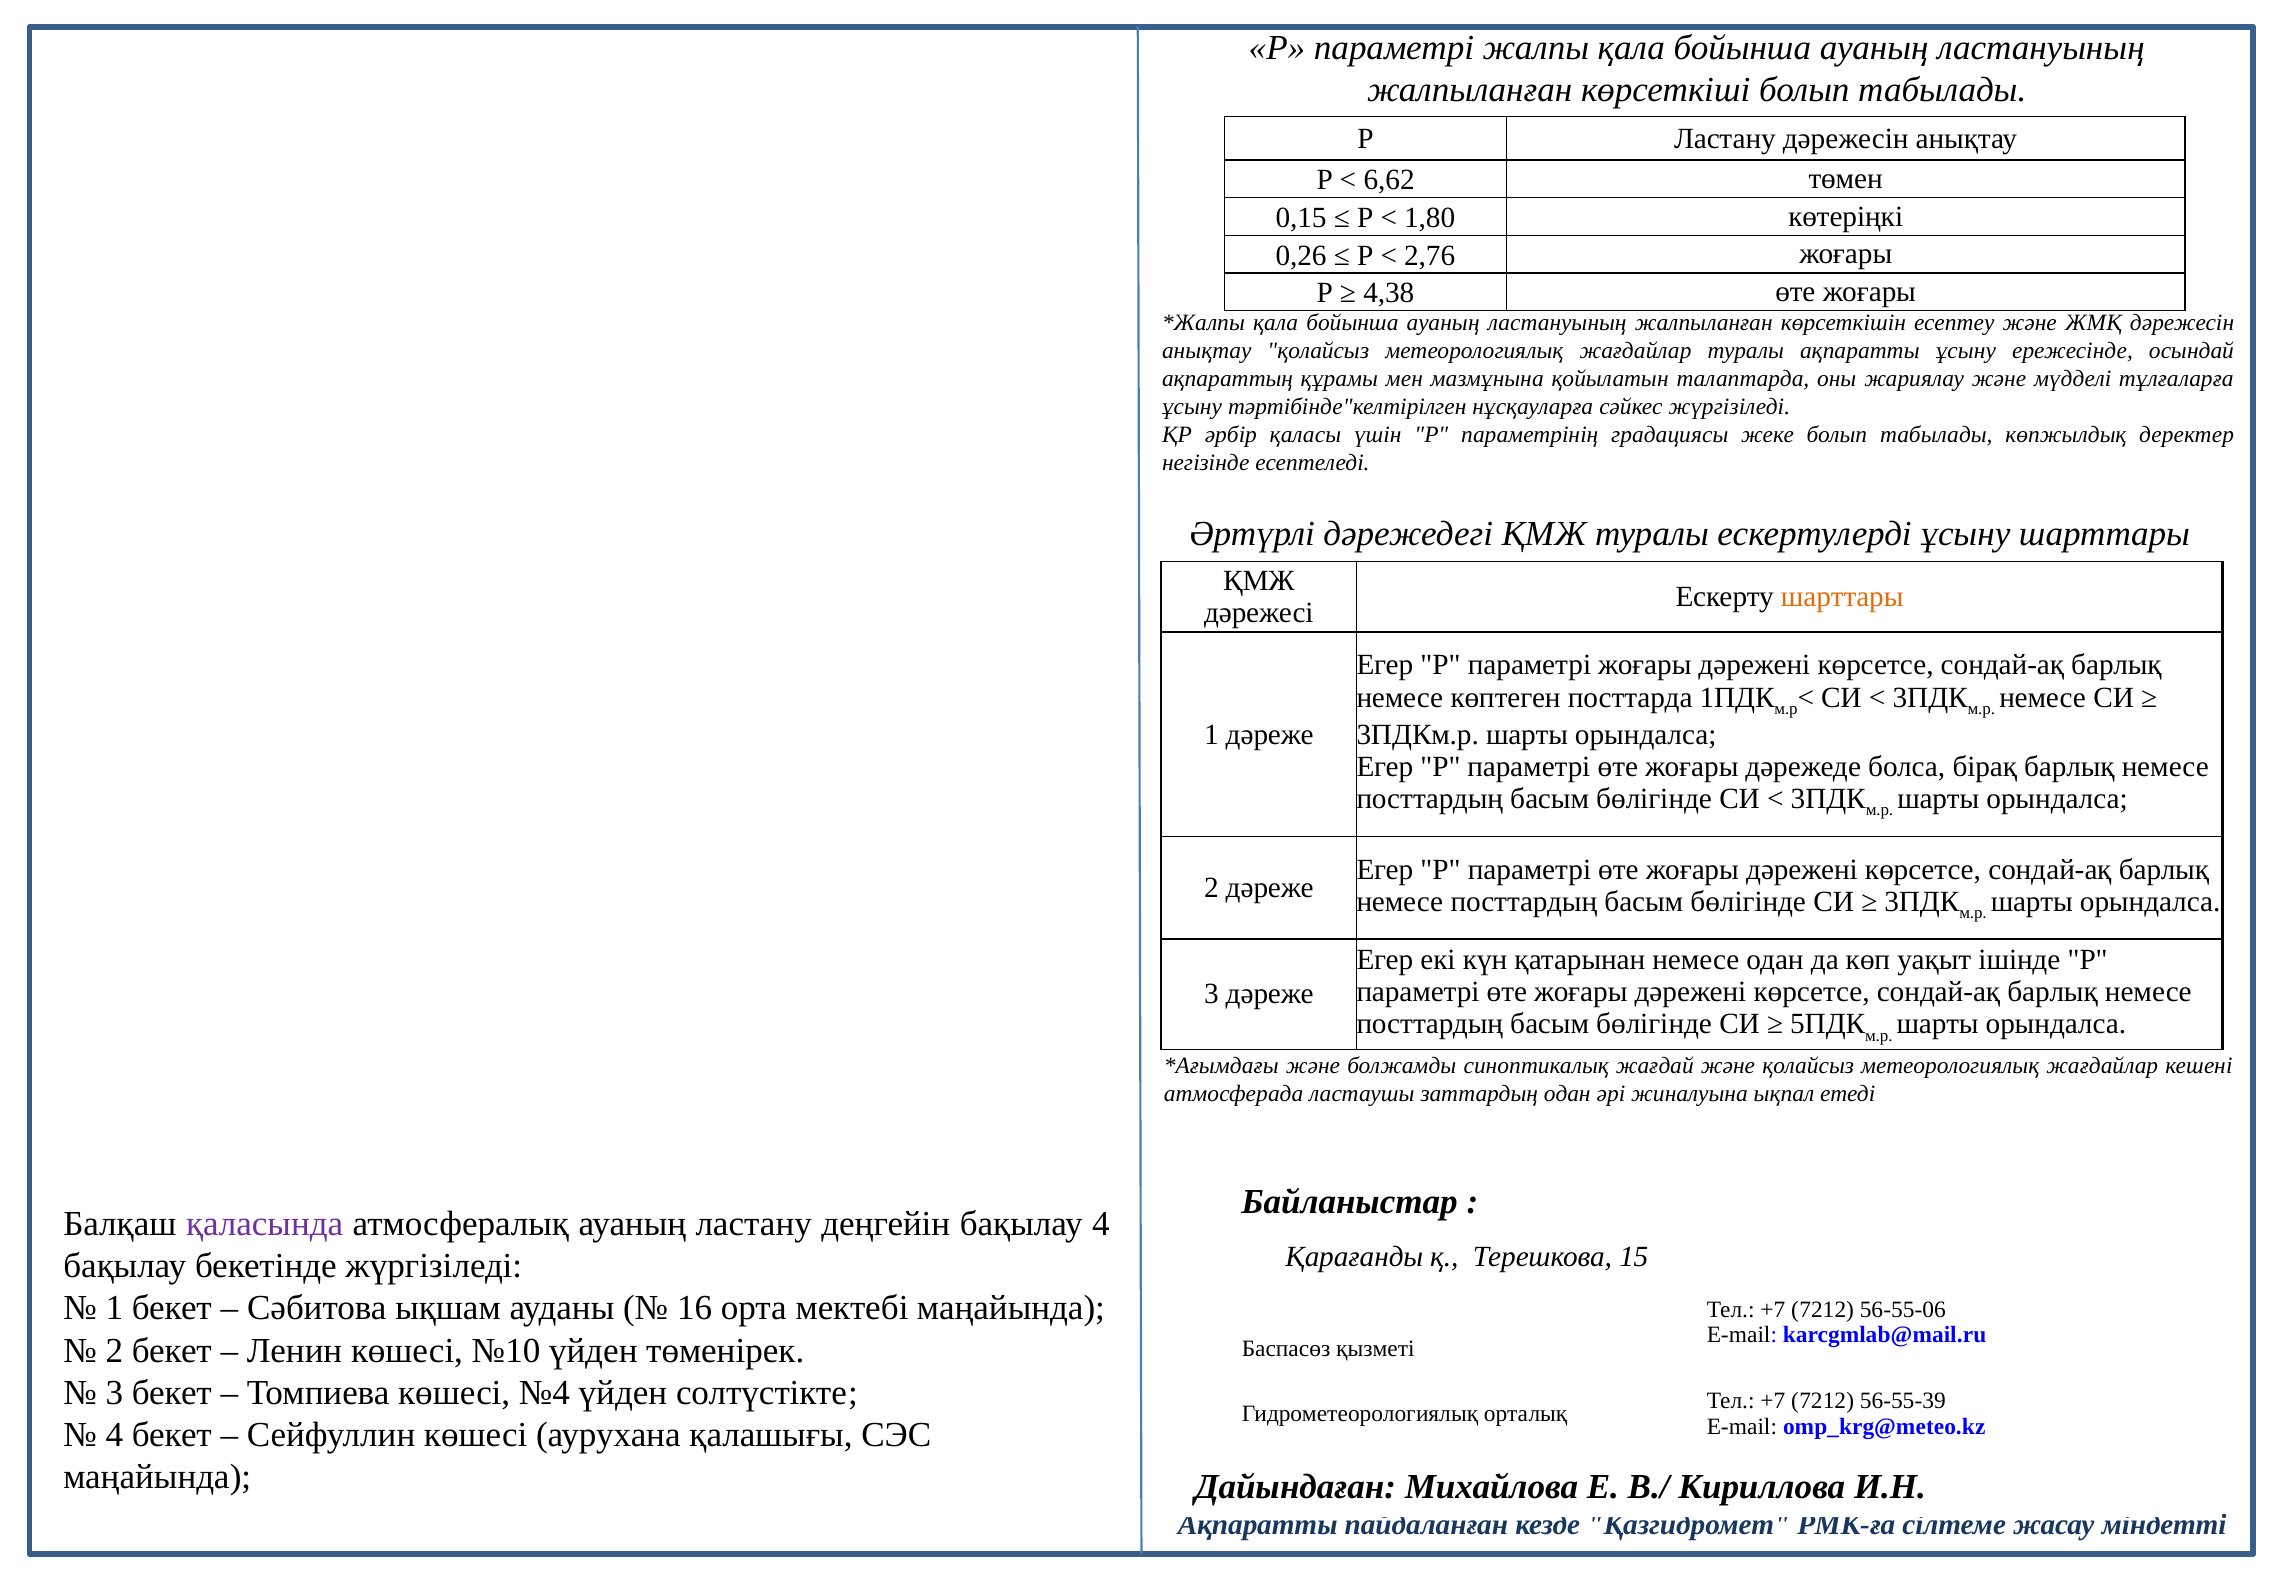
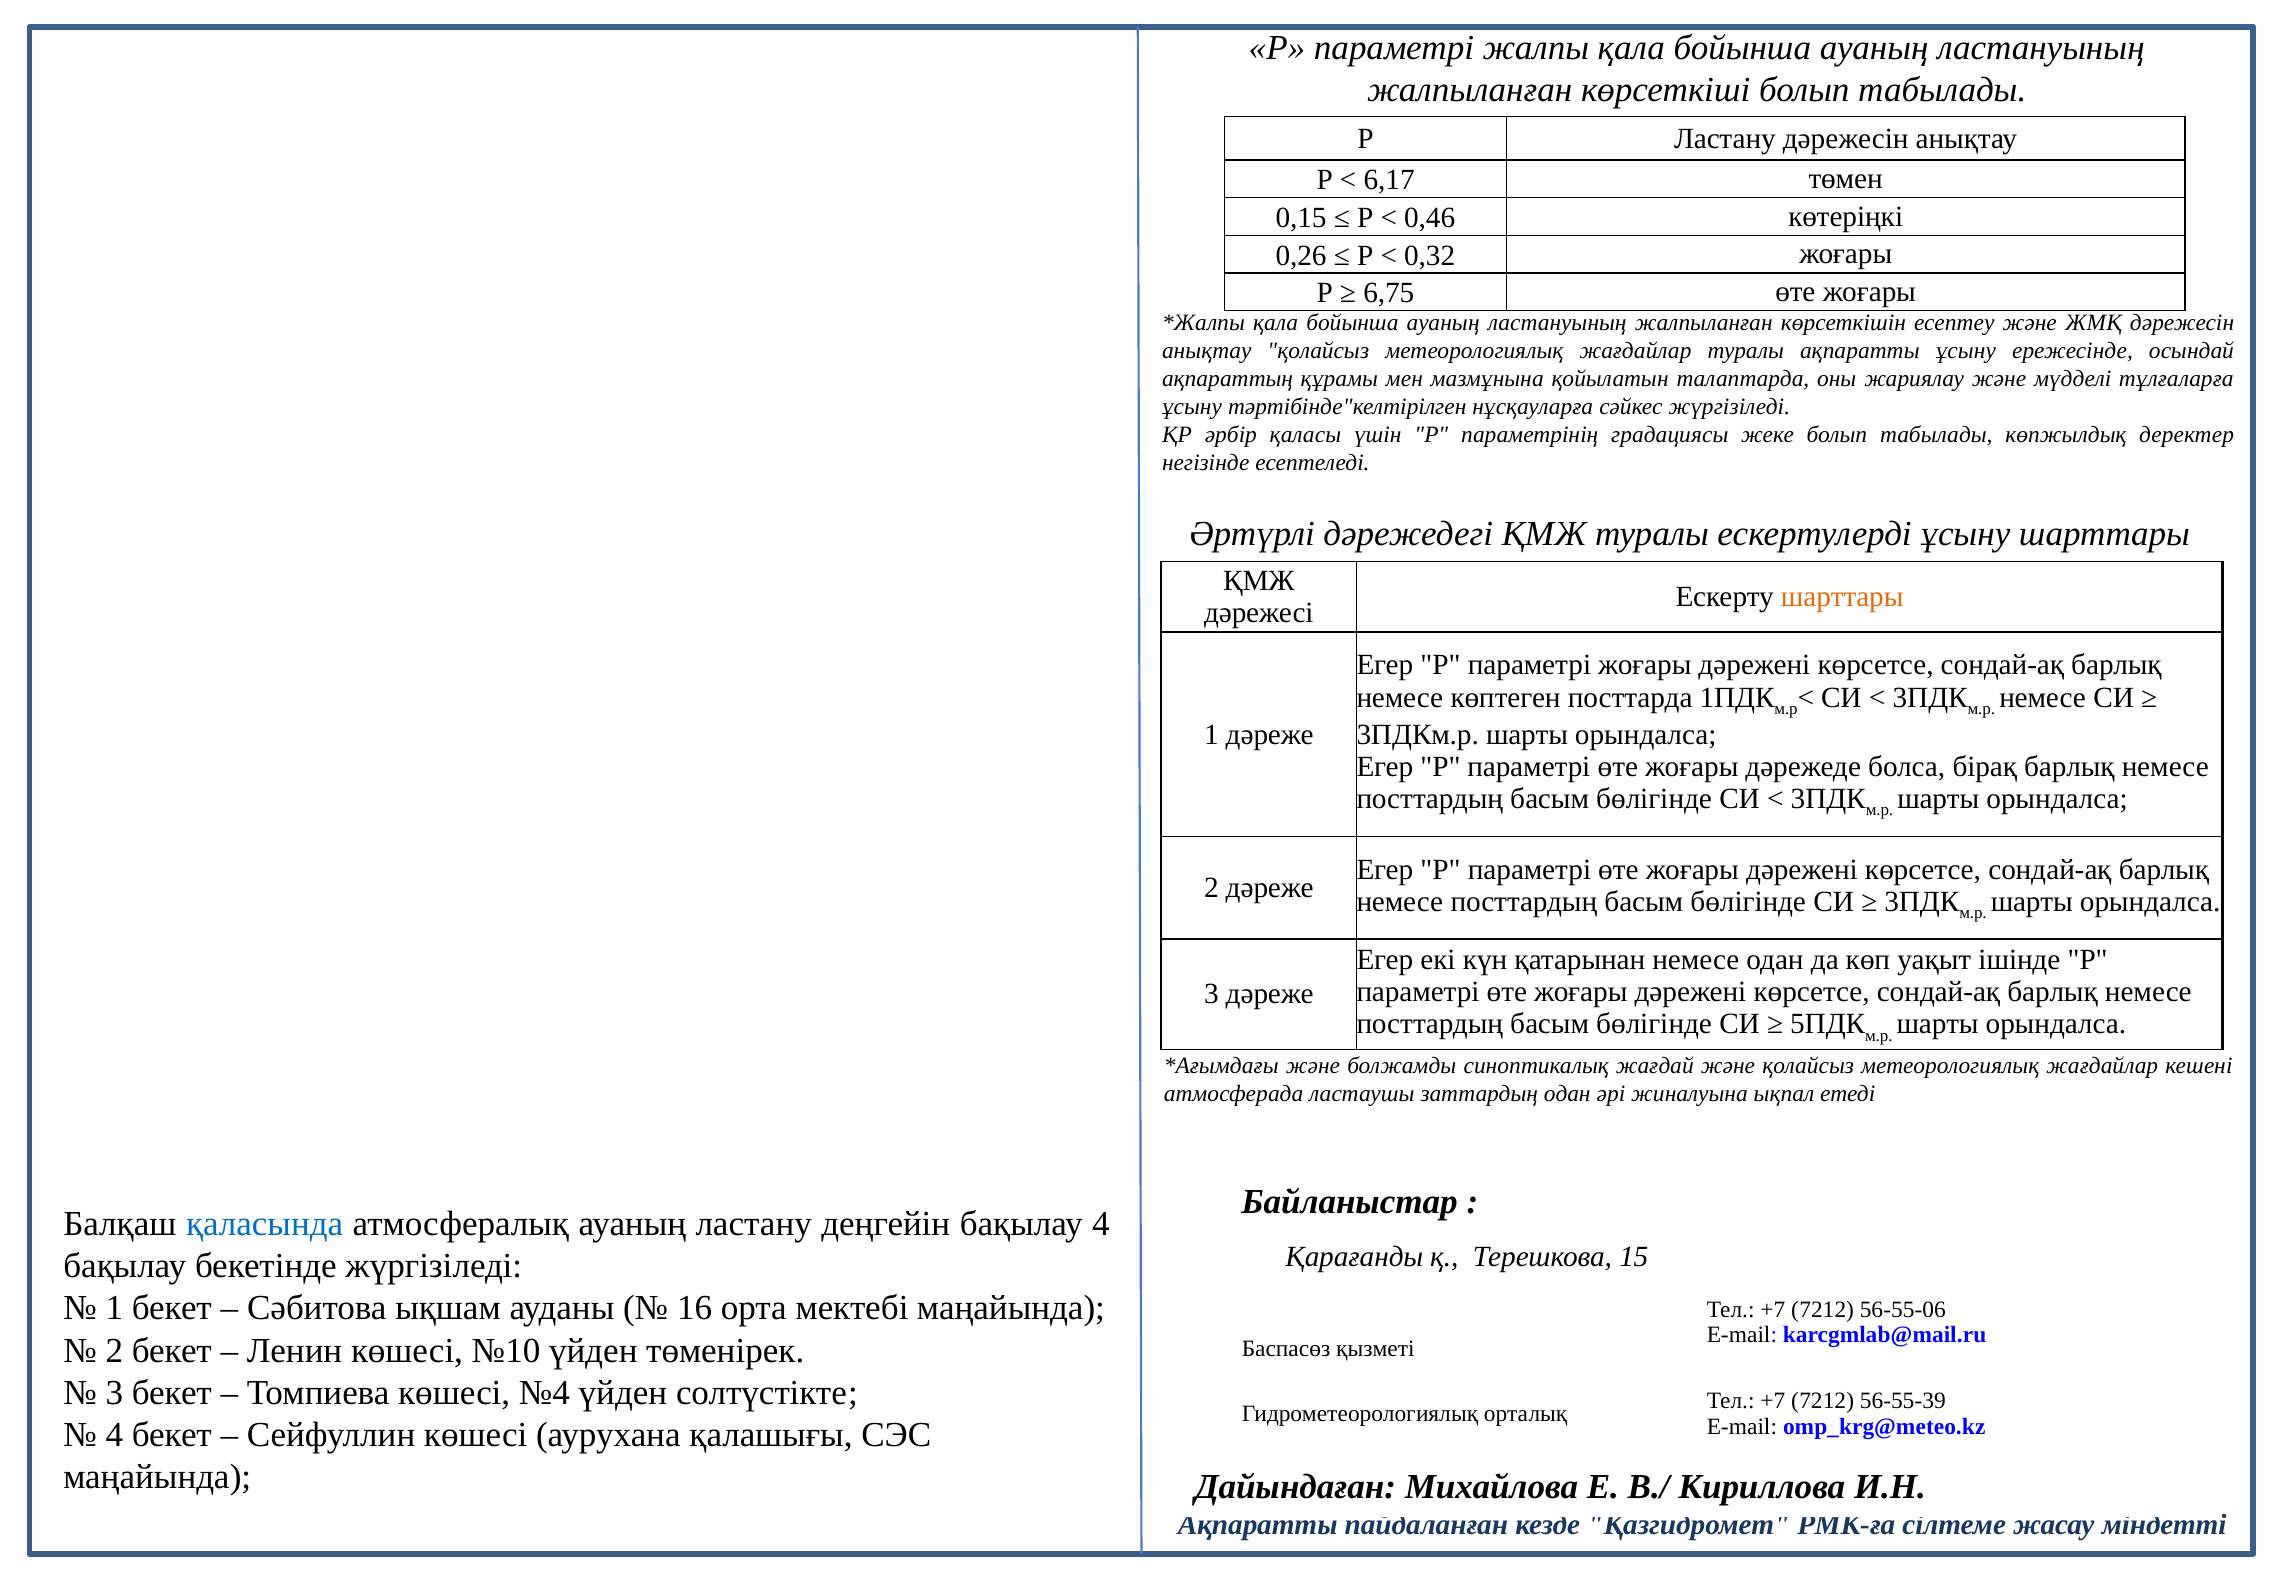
6,62: 6,62 -> 6,17
1,80: 1,80 -> 0,46
2,76: 2,76 -> 0,32
4,38: 4,38 -> 6,75
қаласында colour: purple -> blue
